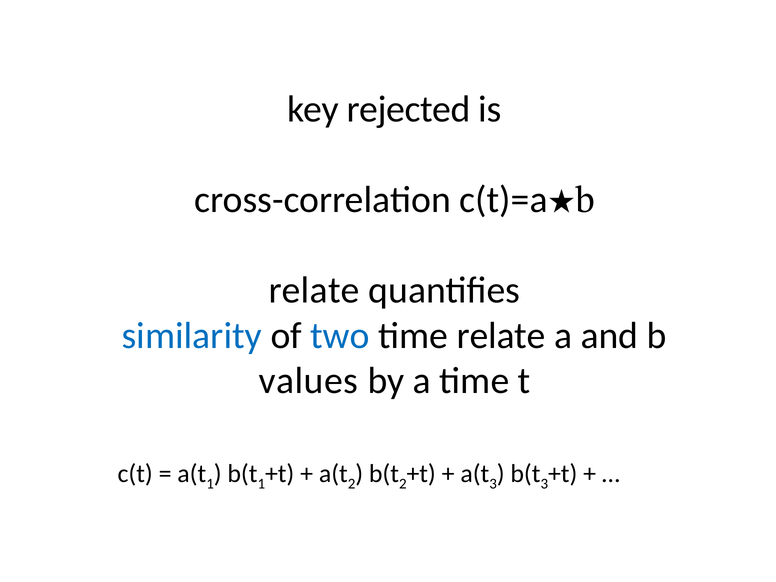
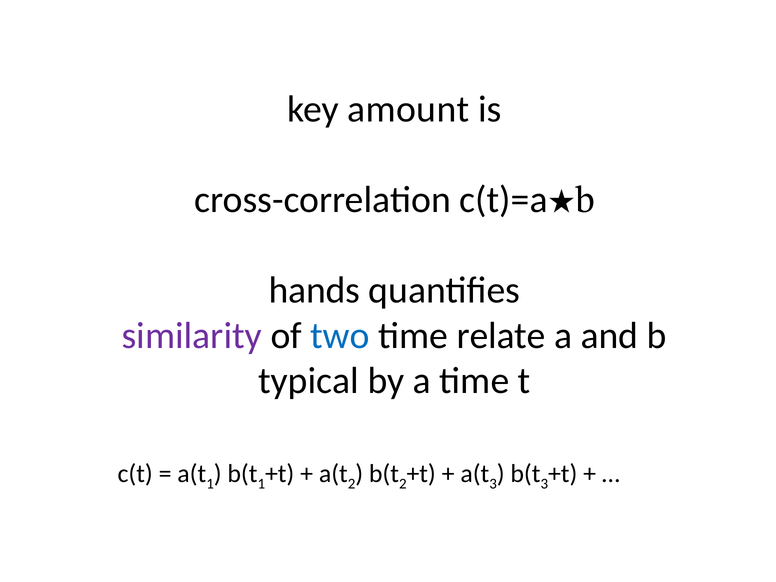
rejected: rejected -> amount
relate at (314, 290): relate -> hands
similarity colour: blue -> purple
values: values -> typical
